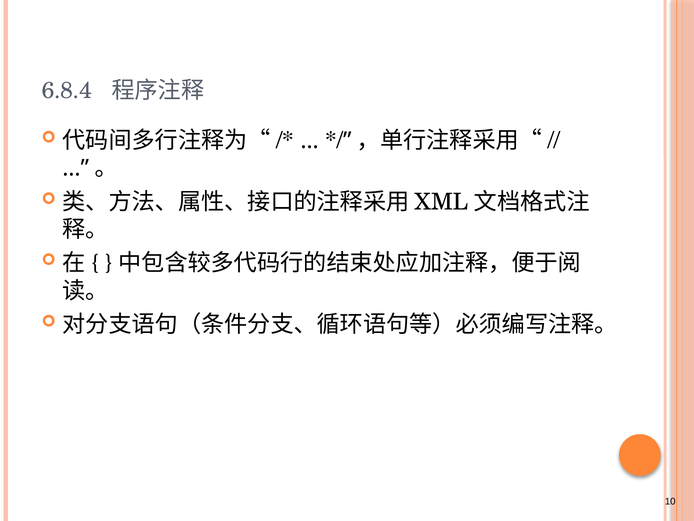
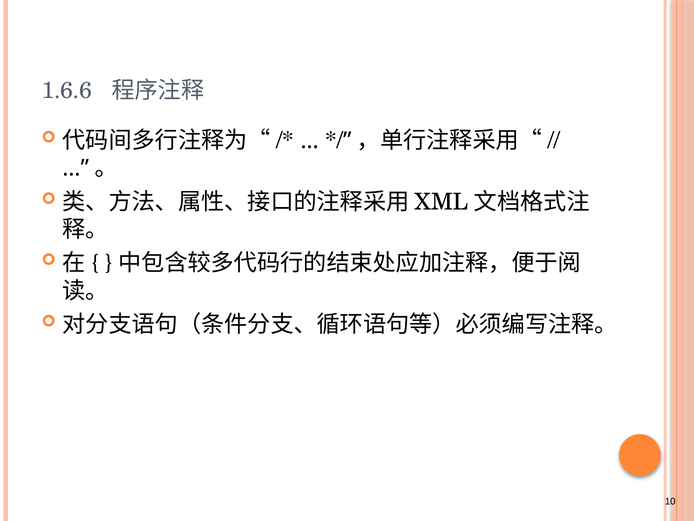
6.8.4: 6.8.4 -> 1.6.6
